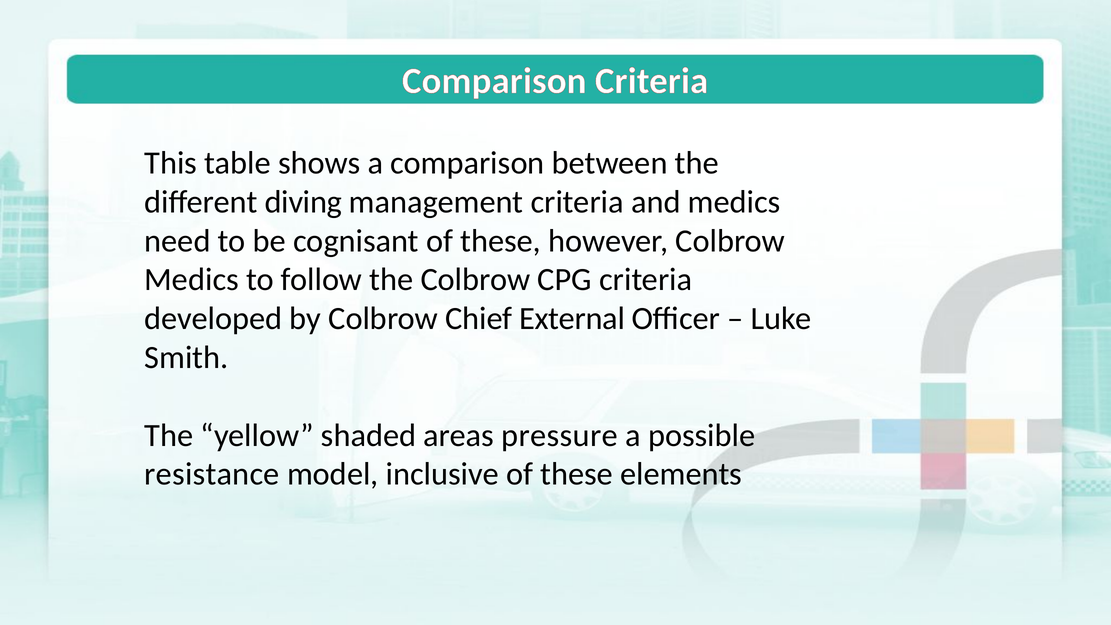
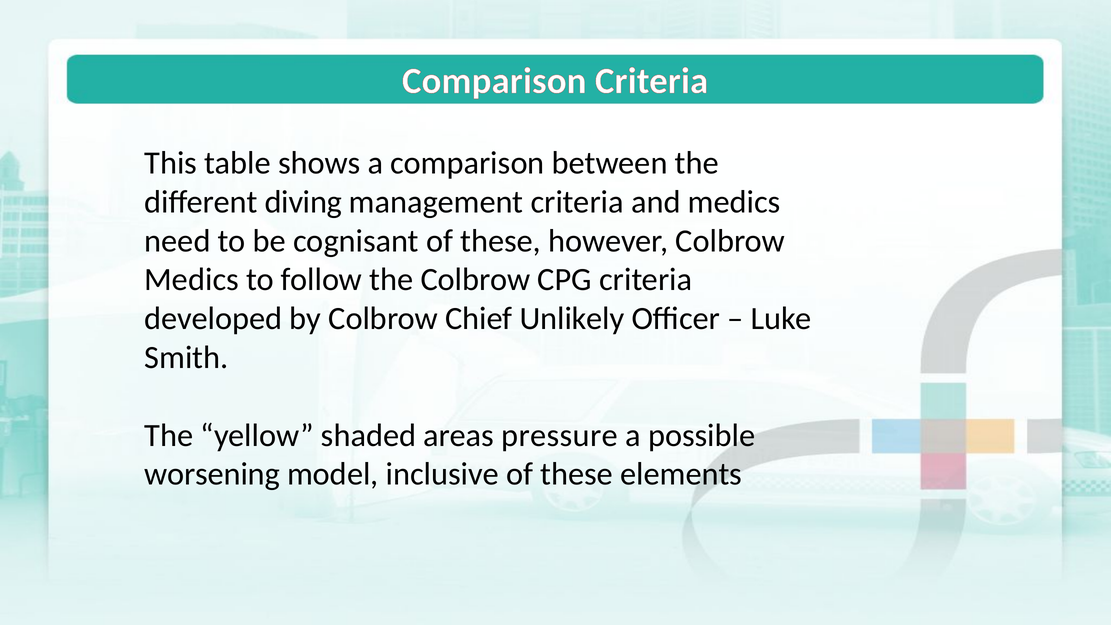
External: External -> Unlikely
resistance: resistance -> worsening
